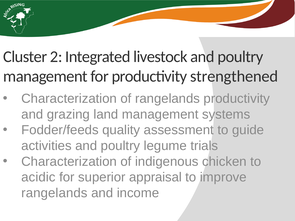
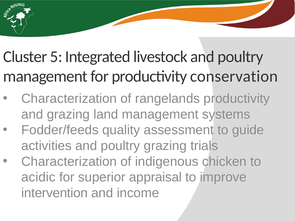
2: 2 -> 5
strengthened: strengthened -> conservation
poultry legume: legume -> grazing
rangelands at (54, 193): rangelands -> intervention
